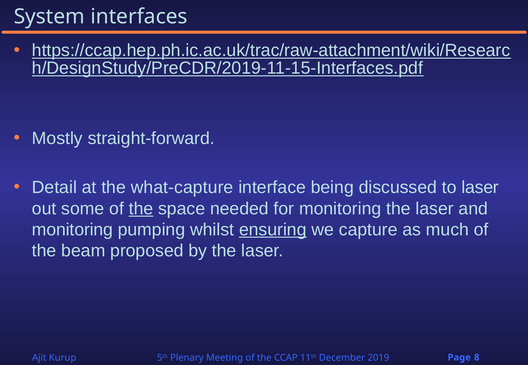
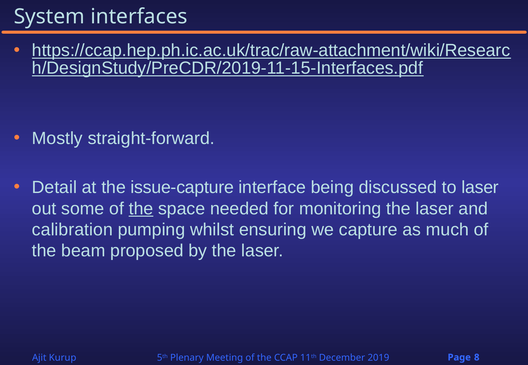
what-capture: what-capture -> issue-capture
monitoring at (72, 230): monitoring -> calibration
ensuring underline: present -> none
